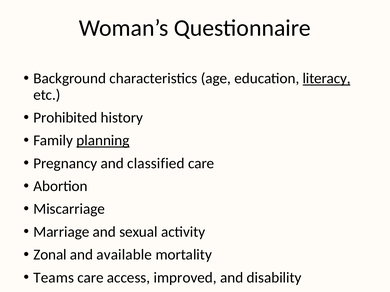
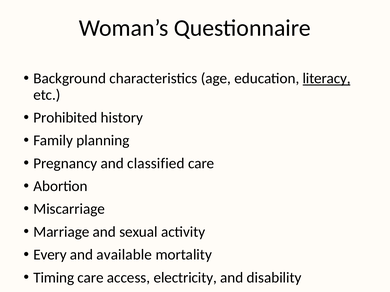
planning underline: present -> none
Zonal: Zonal -> Every
Teams: Teams -> Timing
improved: improved -> electricity
